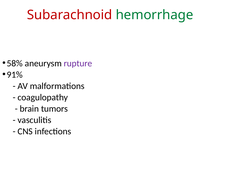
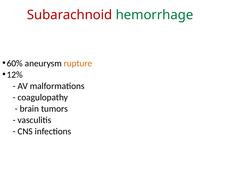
58%: 58% -> 60%
rupture colour: purple -> orange
91%: 91% -> 12%
